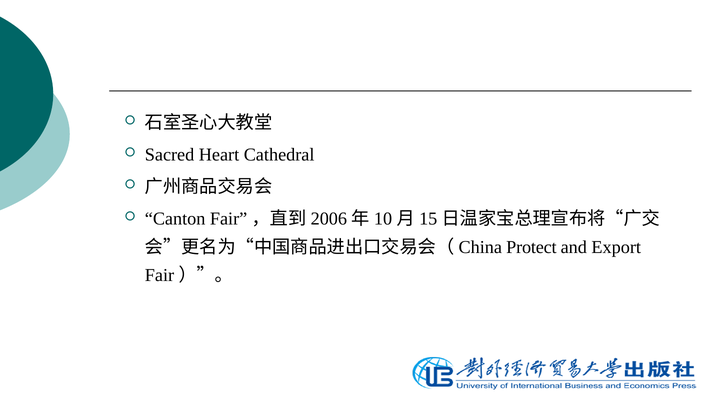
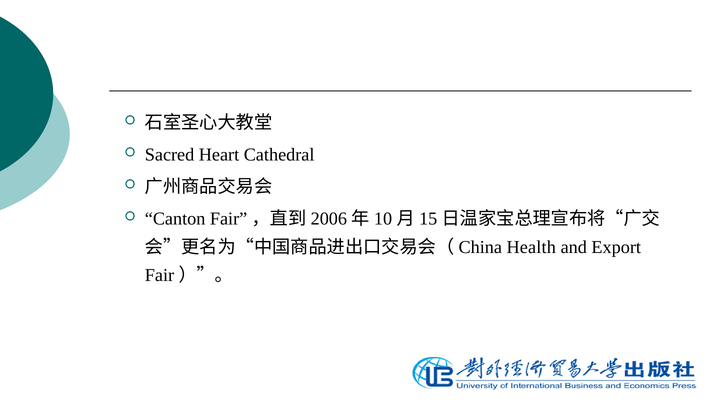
Protect: Protect -> Health
